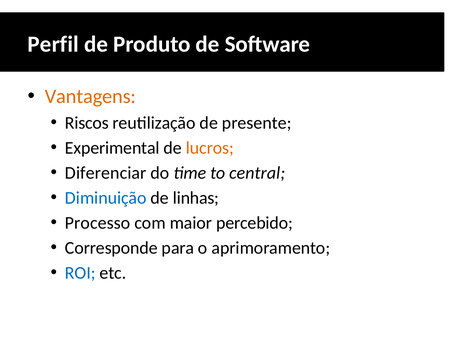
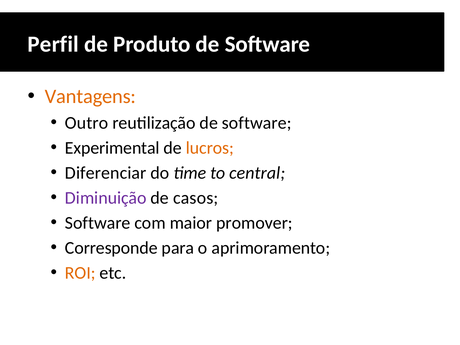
Riscos: Riscos -> Outro
reutilização de presente: presente -> software
Diminuição colour: blue -> purple
linhas: linhas -> casos
Processo at (98, 223): Processo -> Software
percebido: percebido -> promover
ROI colour: blue -> orange
